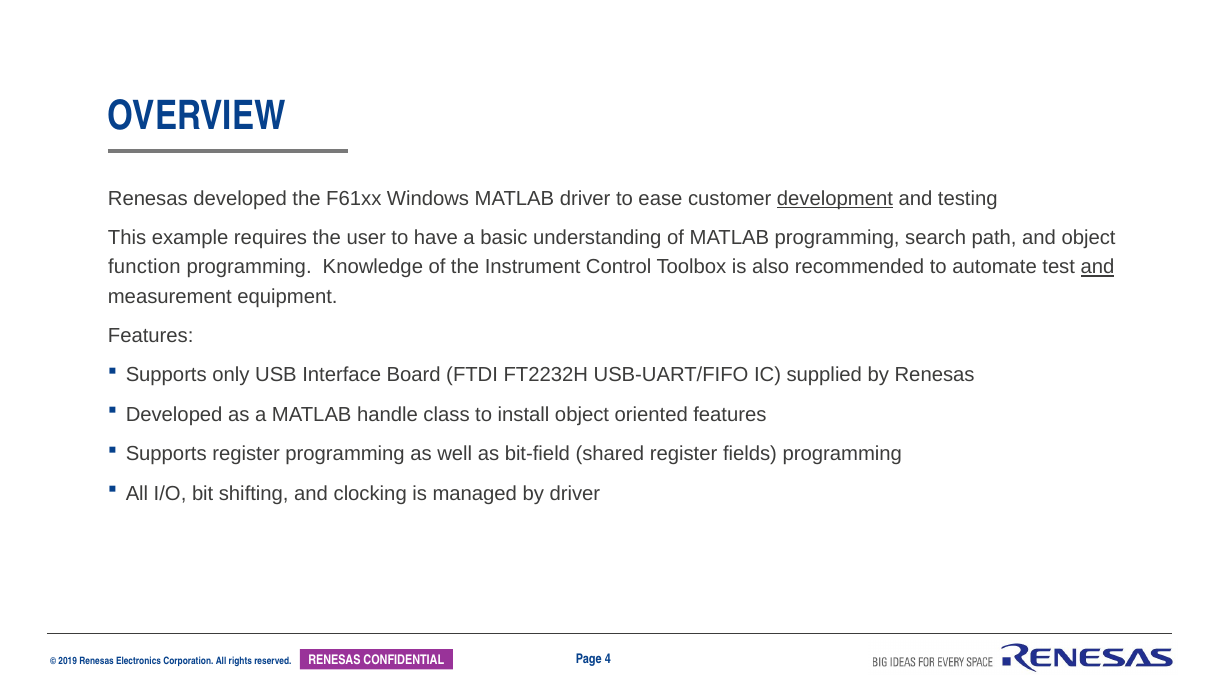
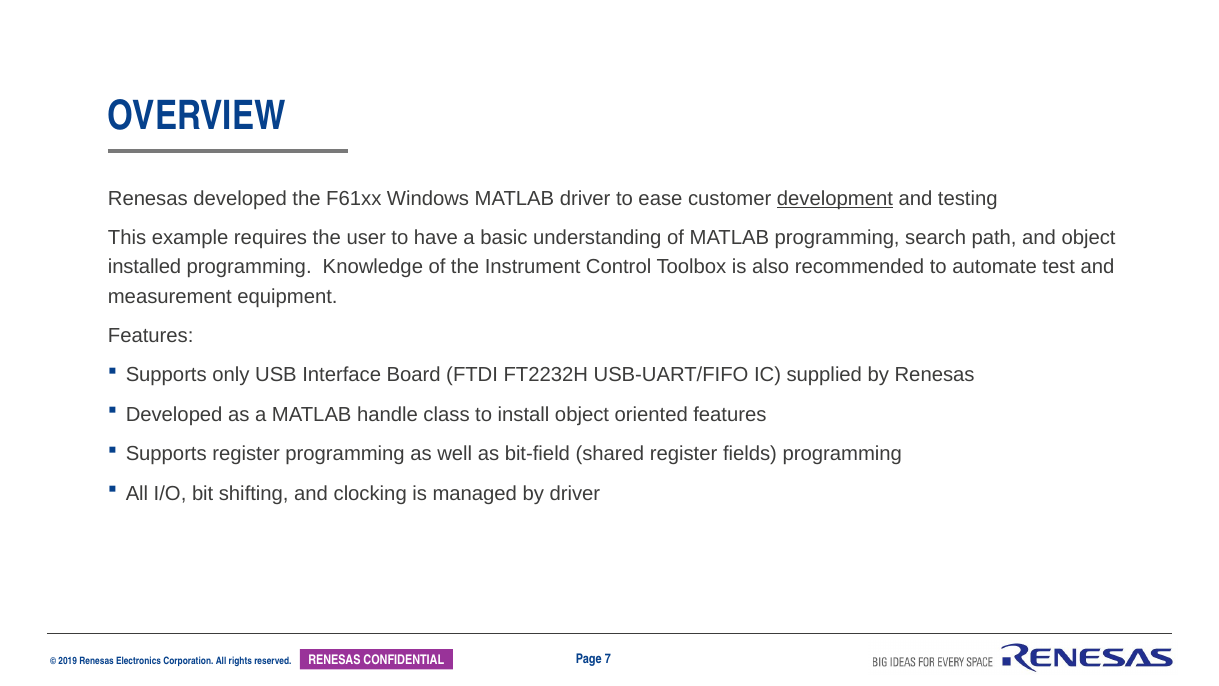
function: function -> installed
and at (1097, 267) underline: present -> none
4: 4 -> 7
